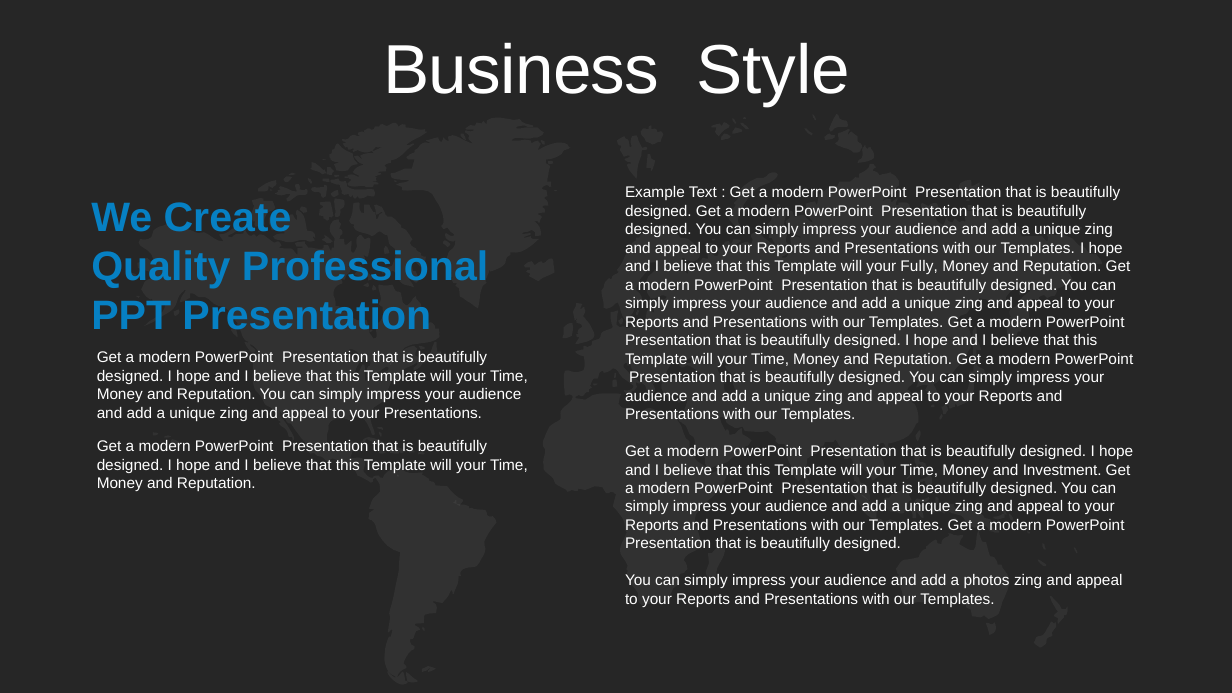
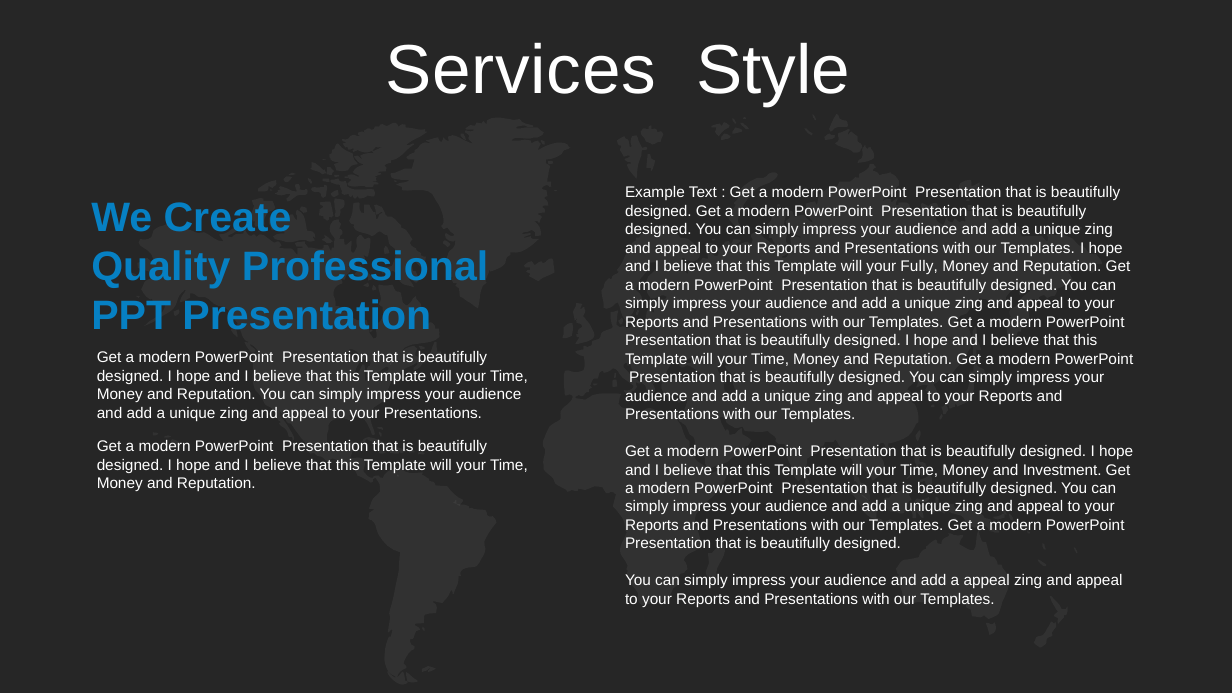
Business: Business -> Services
a photos: photos -> appeal
